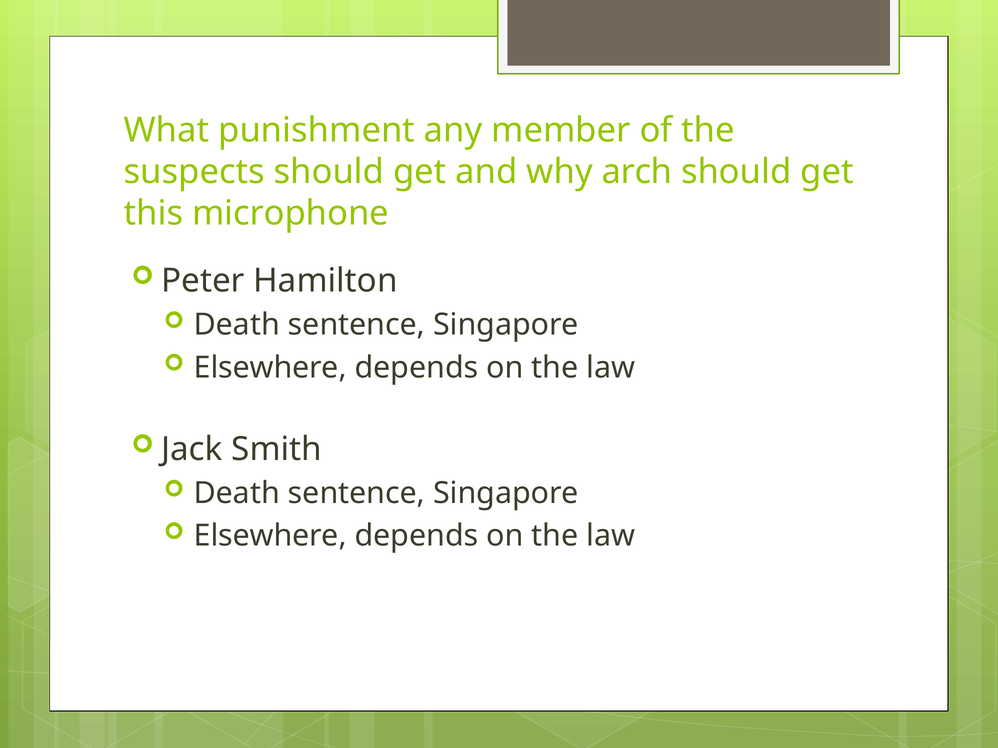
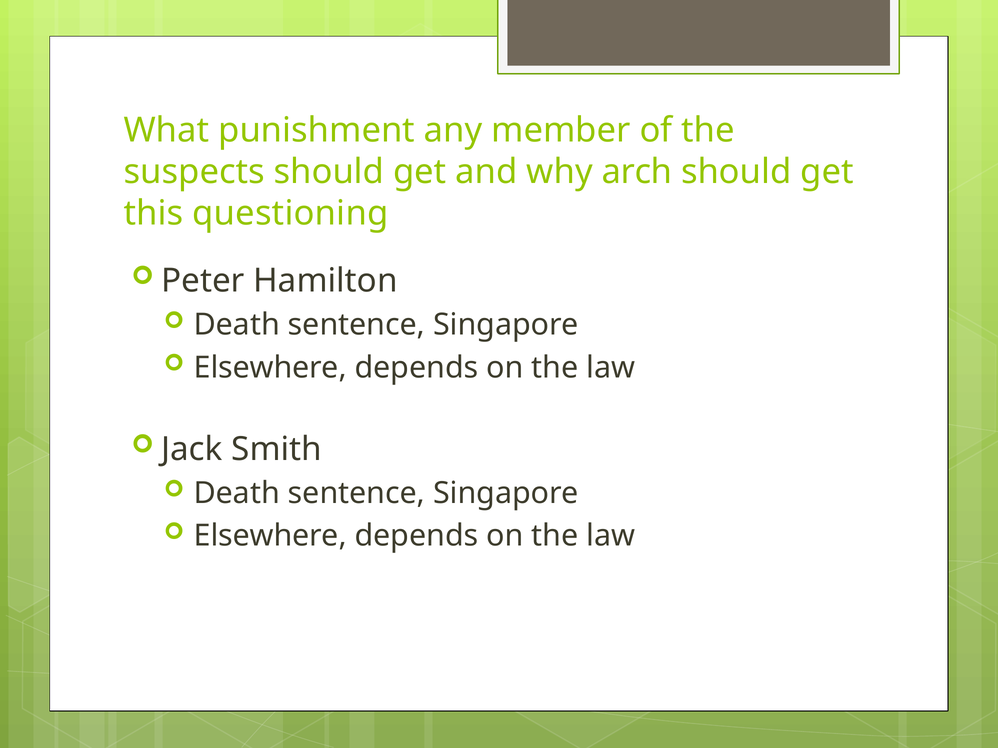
microphone: microphone -> questioning
